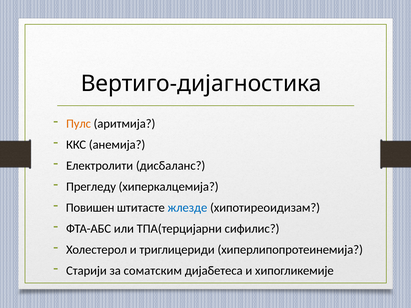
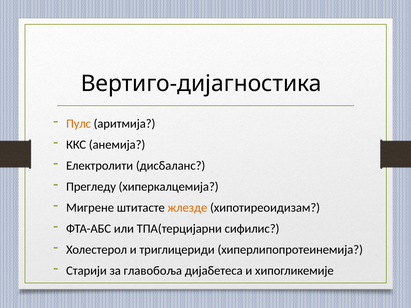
Повишен: Повишен -> Мигрене
жлезде colour: blue -> orange
соматским: соматским -> главобоља
